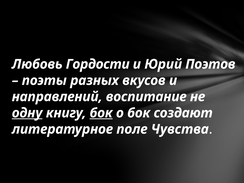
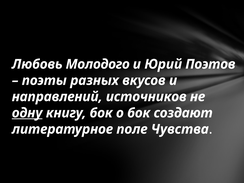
Гордости: Гордости -> Молодого
воспитание: воспитание -> источников
бок at (101, 113) underline: present -> none
